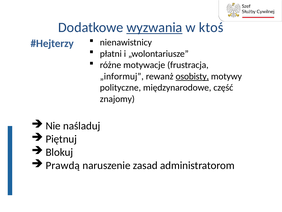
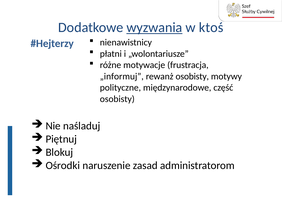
osobisty at (192, 76) underline: present -> none
znajomy at (117, 99): znajomy -> osobisty
Prawdą: Prawdą -> Ośrodki
